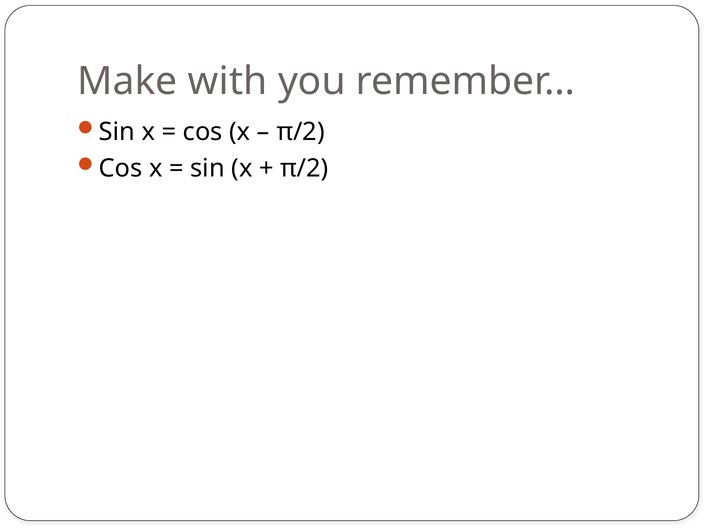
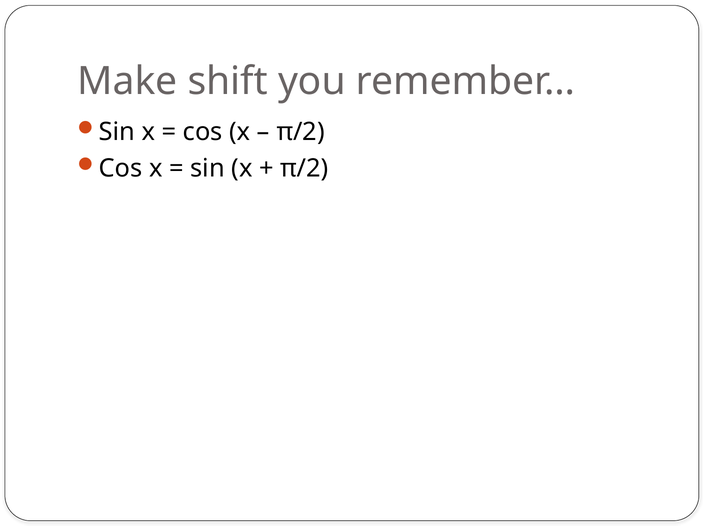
with: with -> shift
